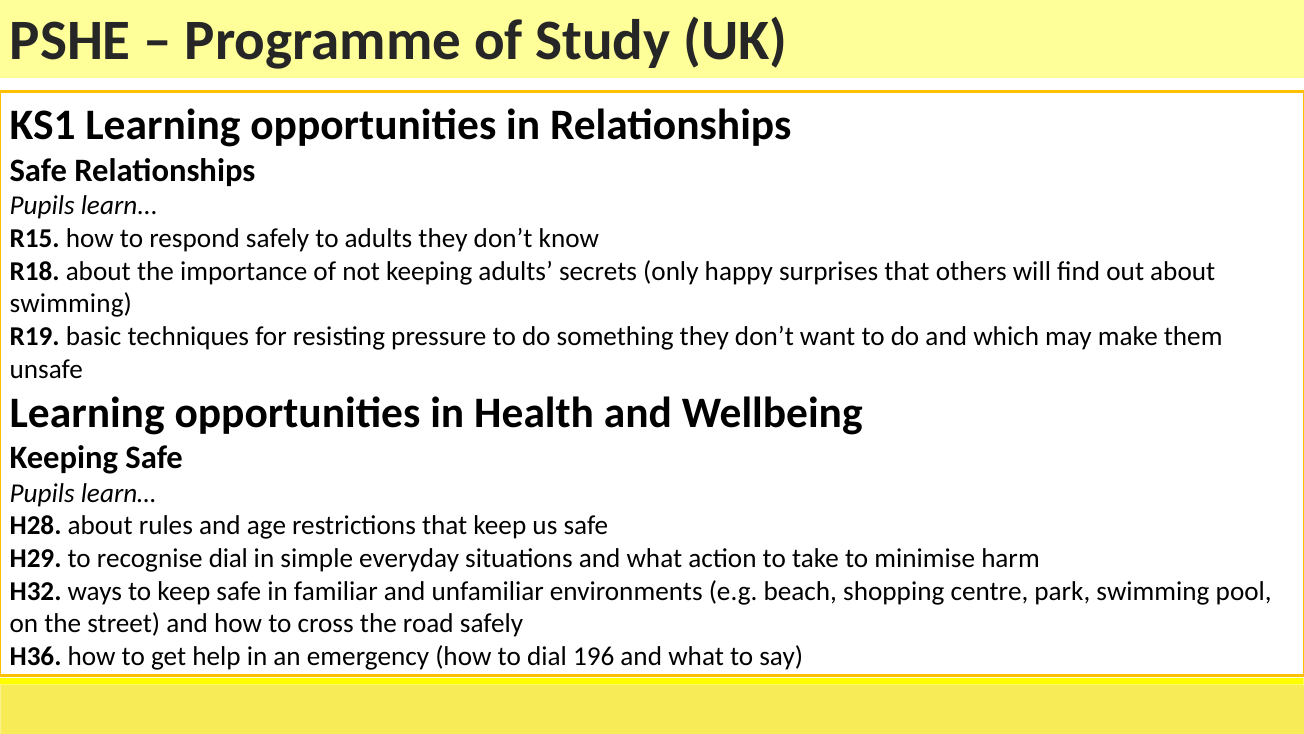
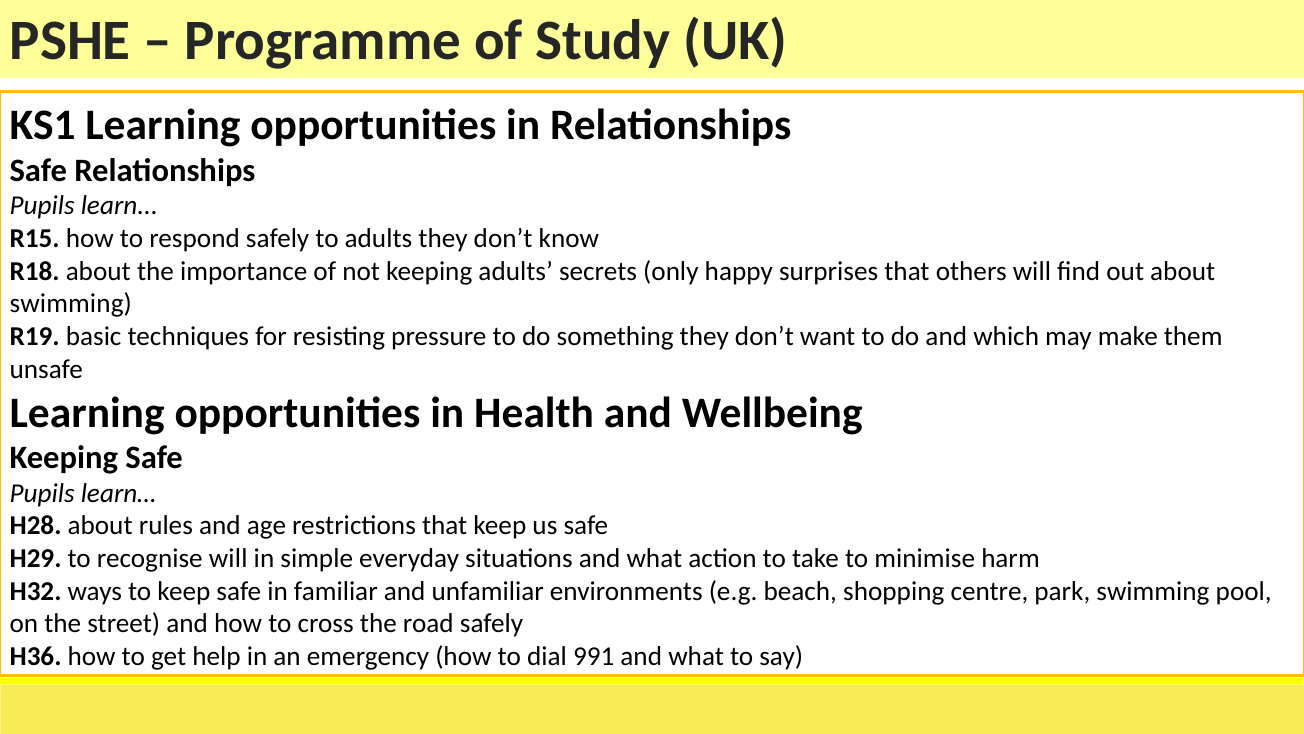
recognise dial: dial -> will
196: 196 -> 991
